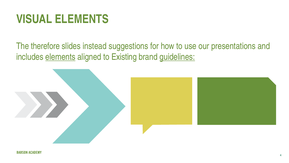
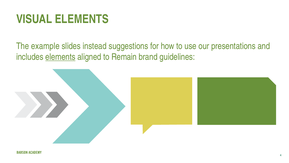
therefore: therefore -> example
Existing: Existing -> Remain
guidelines underline: present -> none
